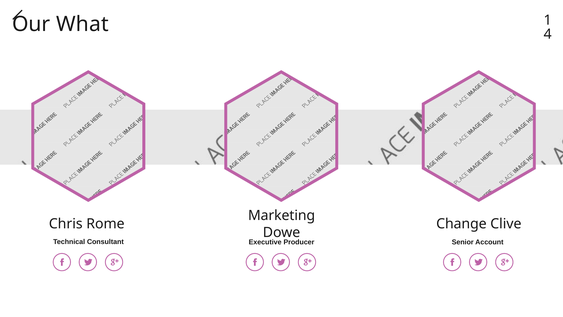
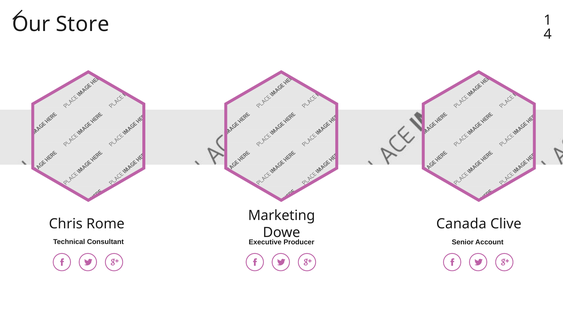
What: What -> Store
Change: Change -> Canada
